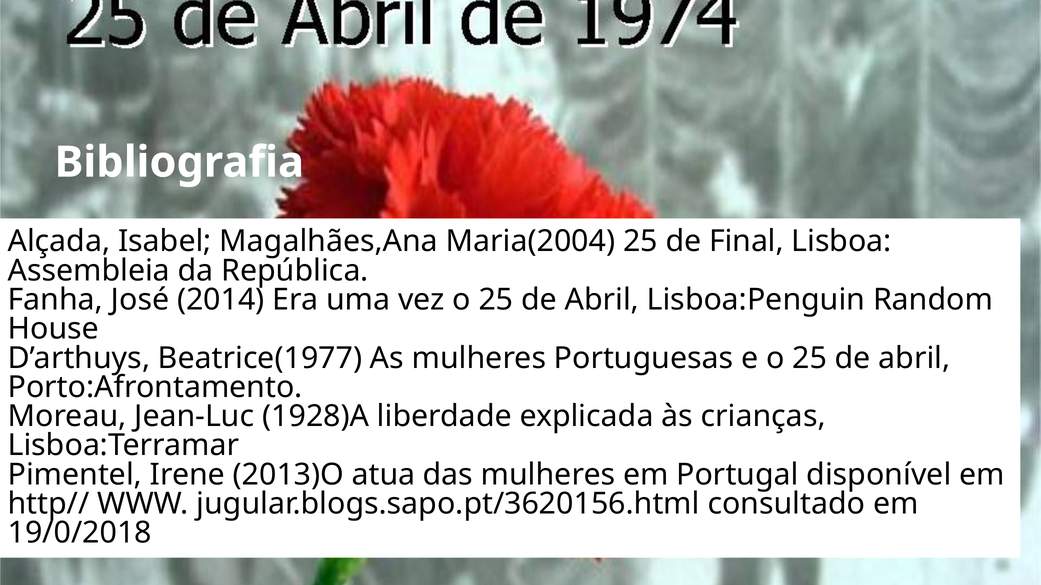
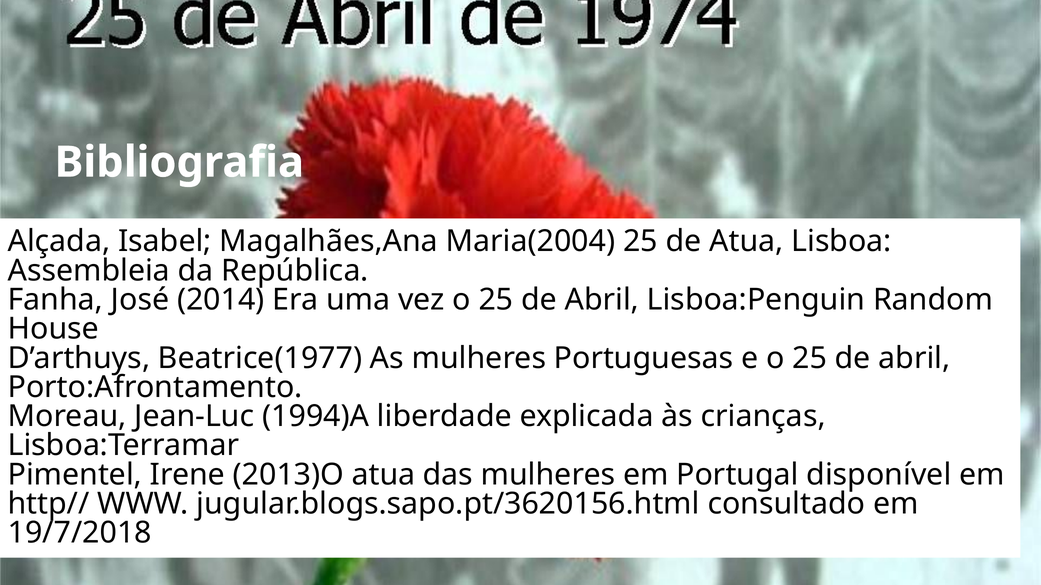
de Final: Final -> Atua
1928)A: 1928)A -> 1994)A
19/0/2018: 19/0/2018 -> 19/7/2018
